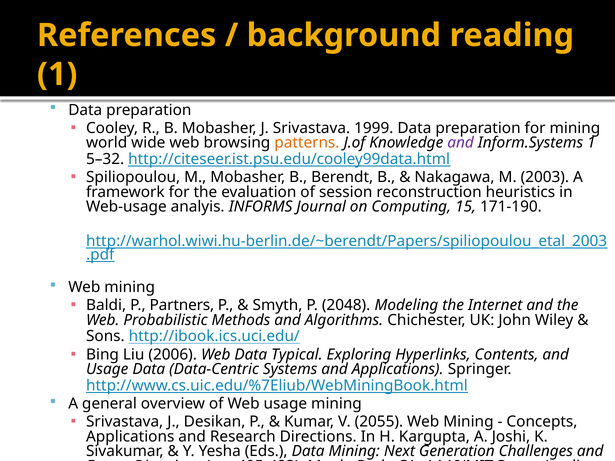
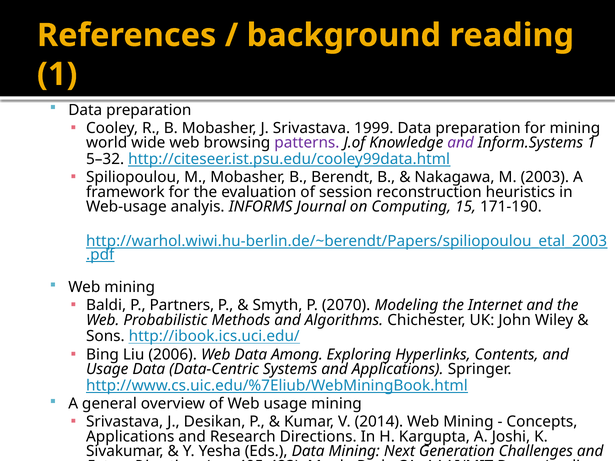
patterns colour: orange -> purple
2048: 2048 -> 2070
Typical: Typical -> Among
2055: 2055 -> 2014
